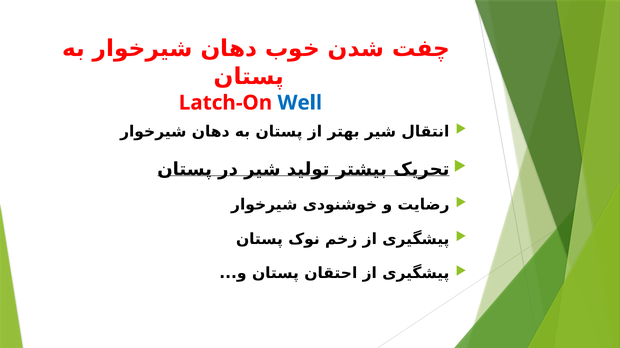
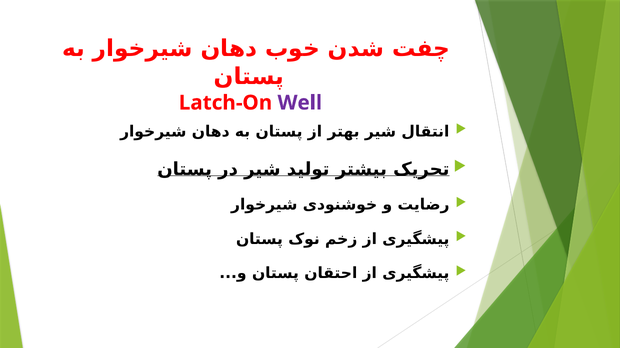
Well colour: blue -> purple
